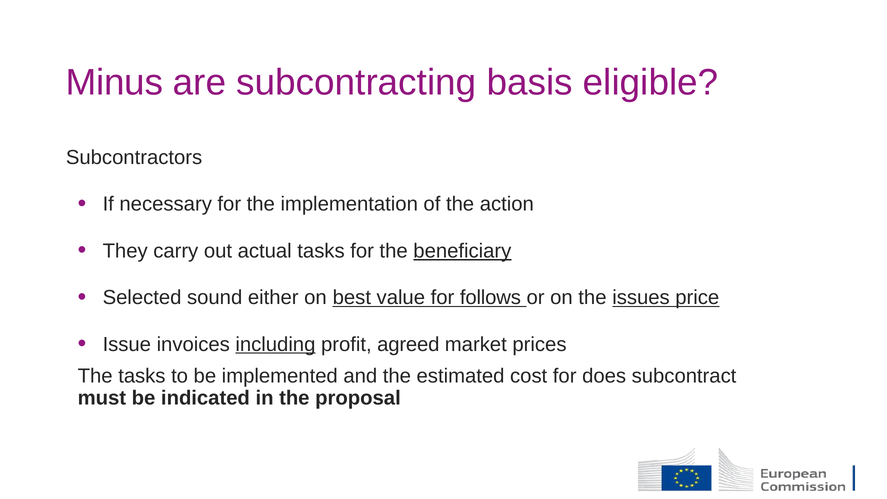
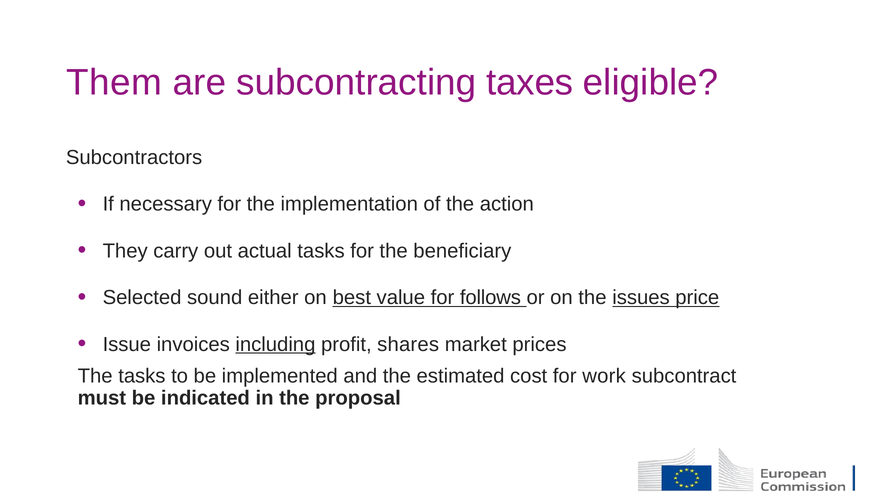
Minus: Minus -> Them
basis: basis -> taxes
beneficiary underline: present -> none
agreed: agreed -> shares
does: does -> work
